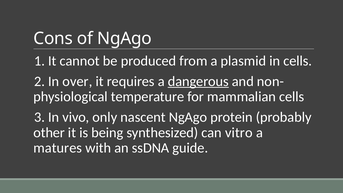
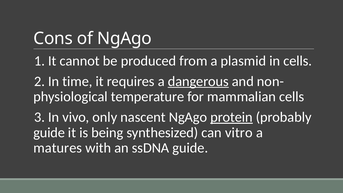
over: over -> time
protein underline: none -> present
other at (49, 133): other -> guide
